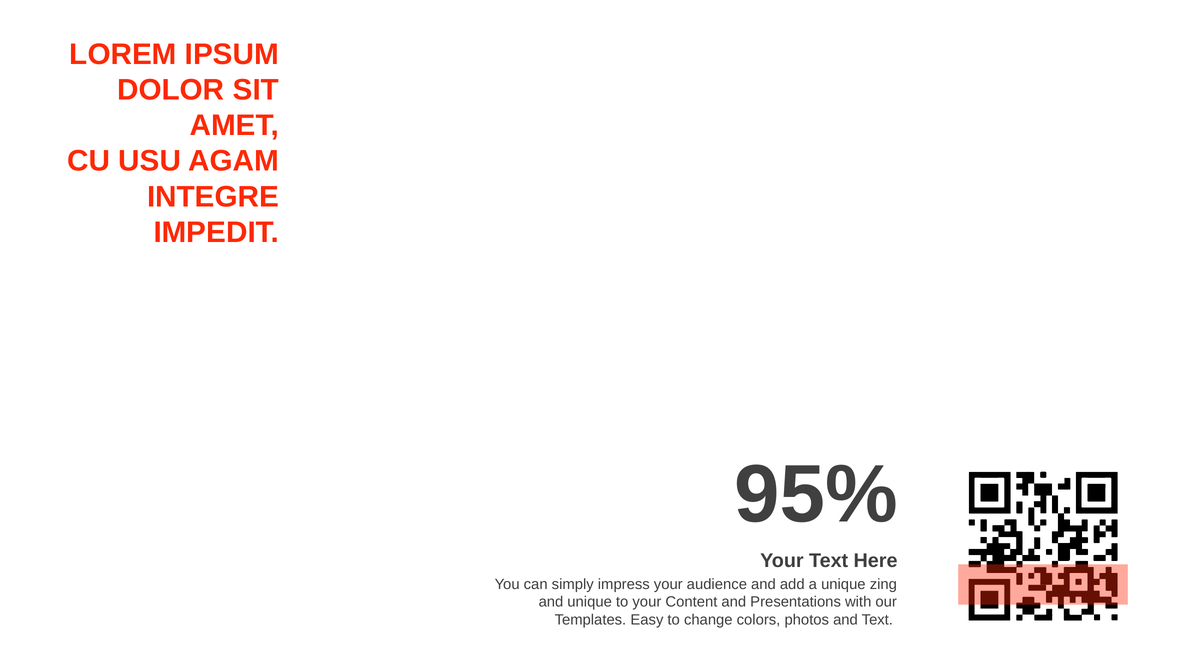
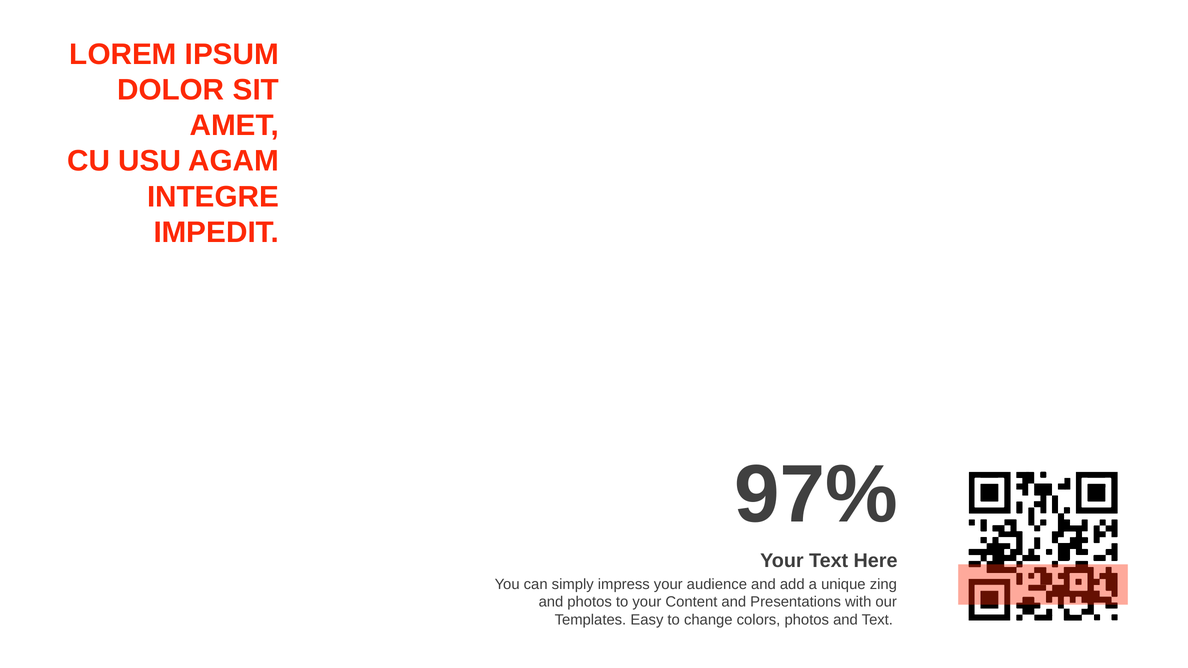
95%: 95% -> 97%
and unique: unique -> photos
